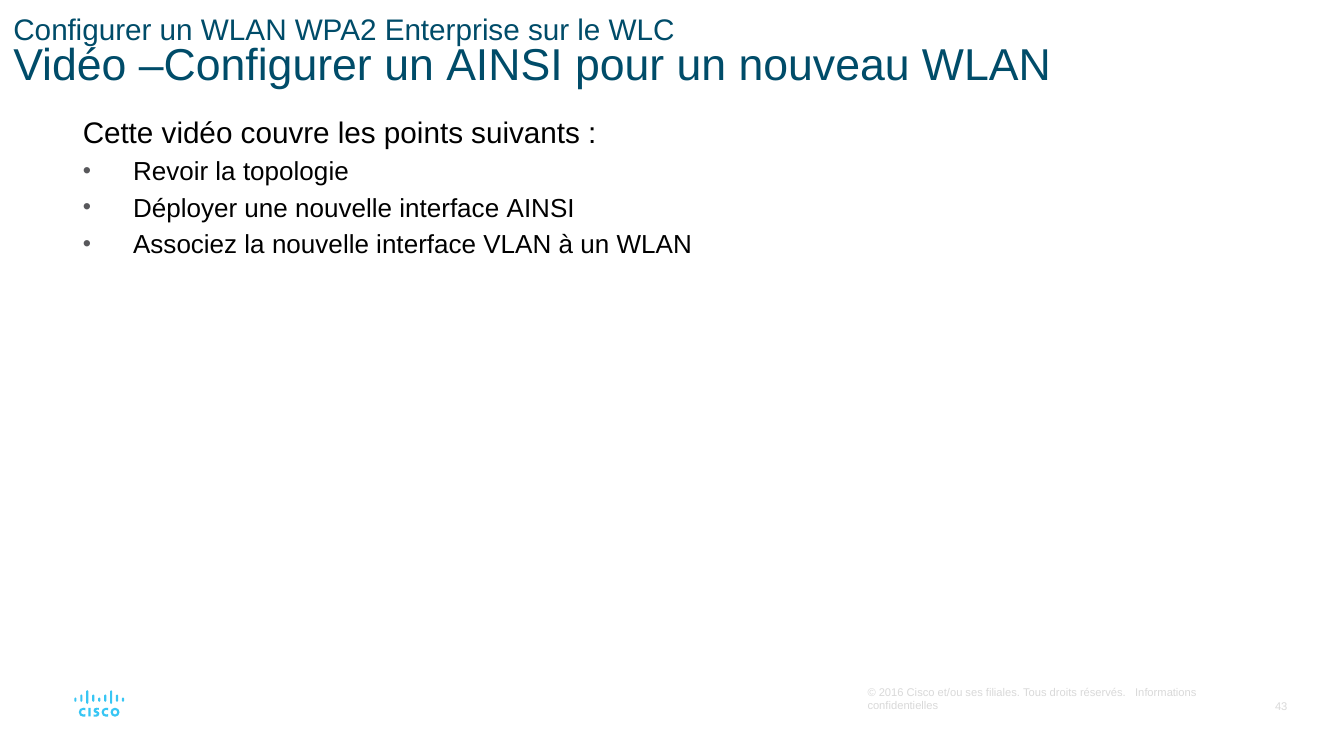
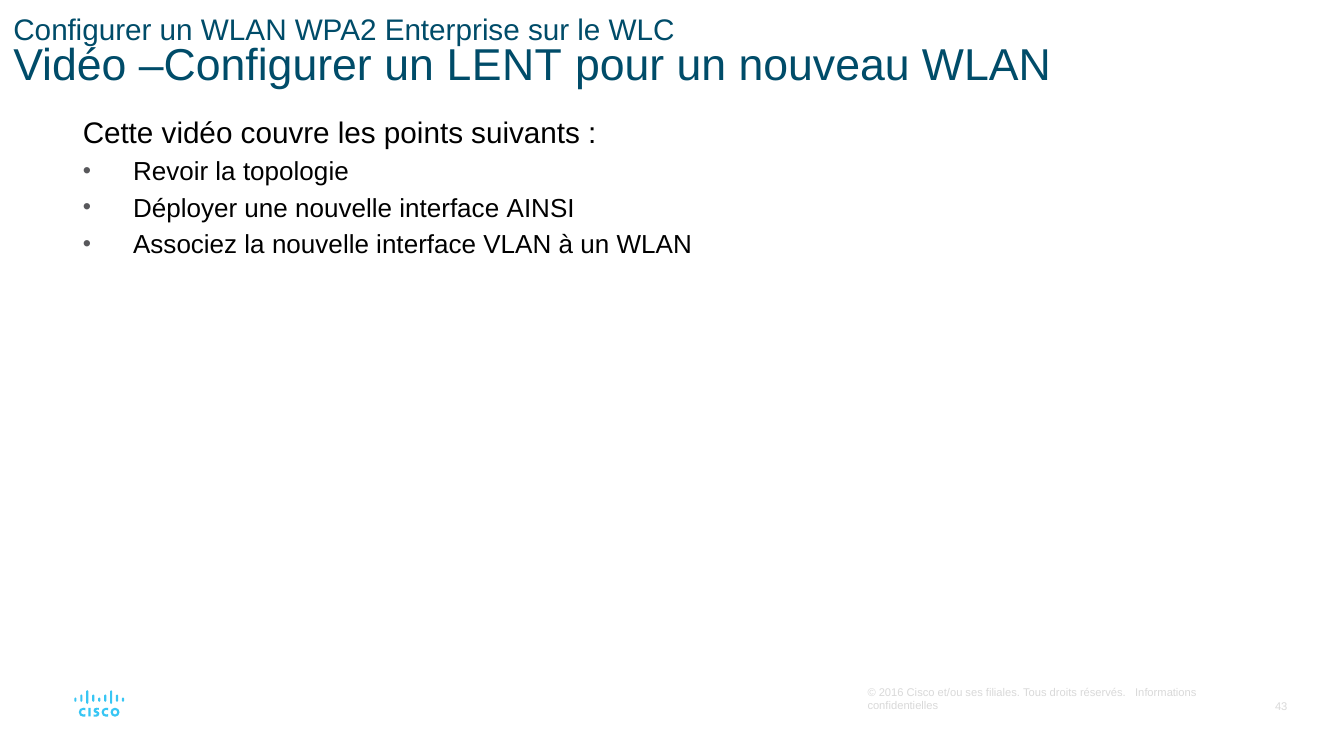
un AINSI: AINSI -> LENT
